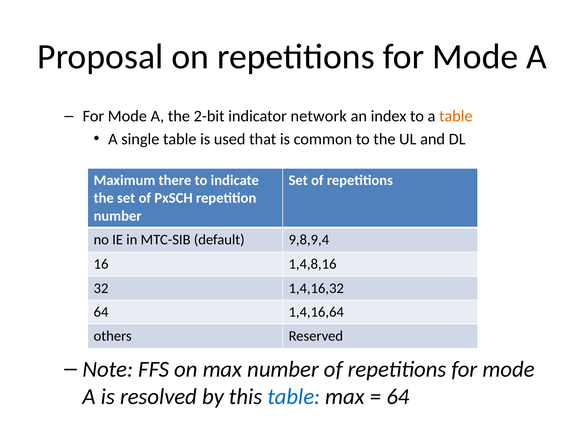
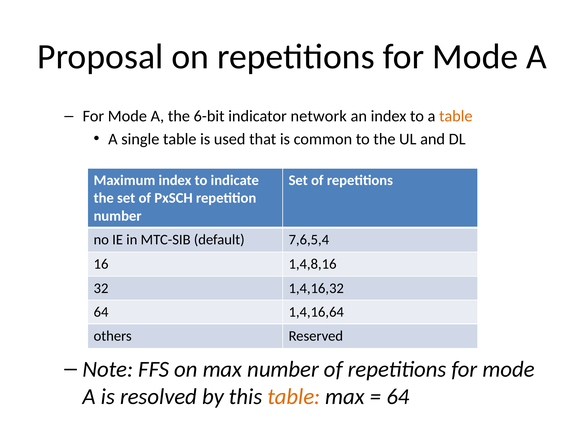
2-bit: 2-bit -> 6-bit
Maximum there: there -> index
9,8,9,4: 9,8,9,4 -> 7,6,5,4
table at (294, 396) colour: blue -> orange
